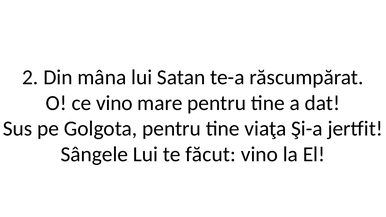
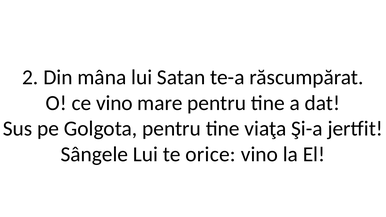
făcut: făcut -> orice
